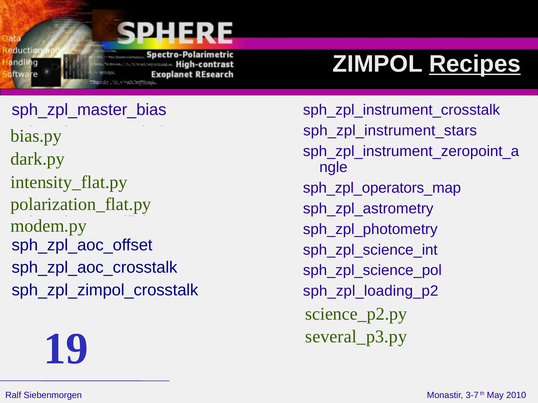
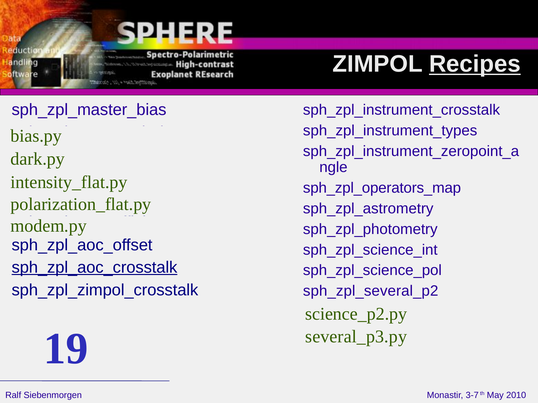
sph_zpl_instrument_stars: sph_zpl_instrument_stars -> sph_zpl_instrument_types
sph_zpl_aoc_crosstalk underline: none -> present
sph_zpl_loading_p2: sph_zpl_loading_p2 -> sph_zpl_several_p2
